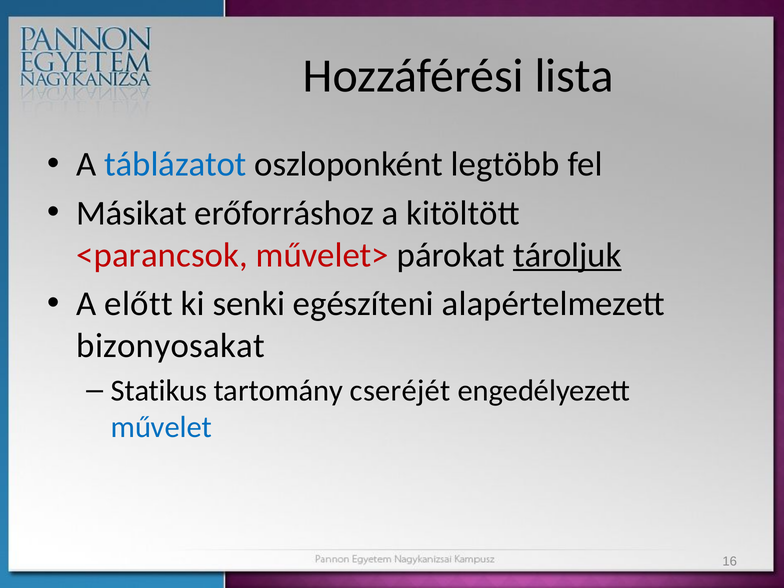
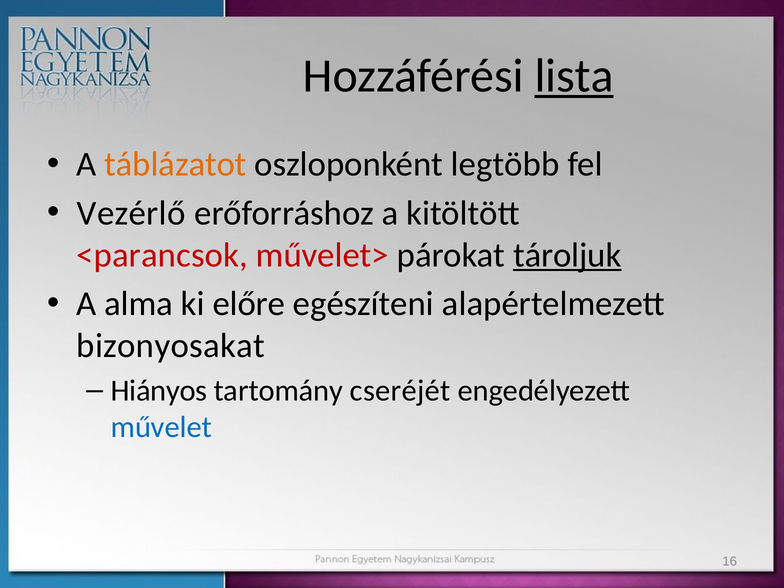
lista underline: none -> present
táblázatot colour: blue -> orange
Másikat: Másikat -> Vezérlő
előtt: előtt -> alma
senki: senki -> előre
Statikus: Statikus -> Hiányos
